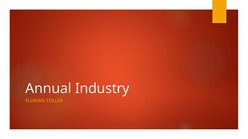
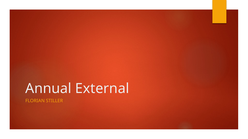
Industry: Industry -> External
